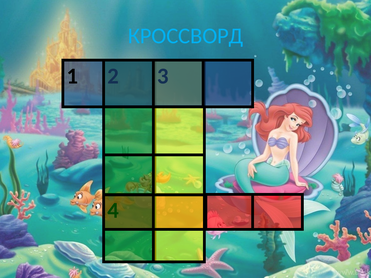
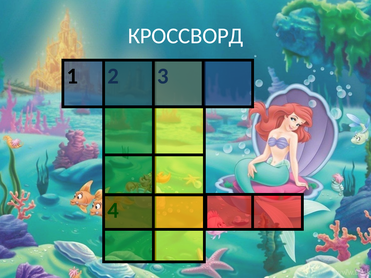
КРОССВОРД colour: light blue -> white
